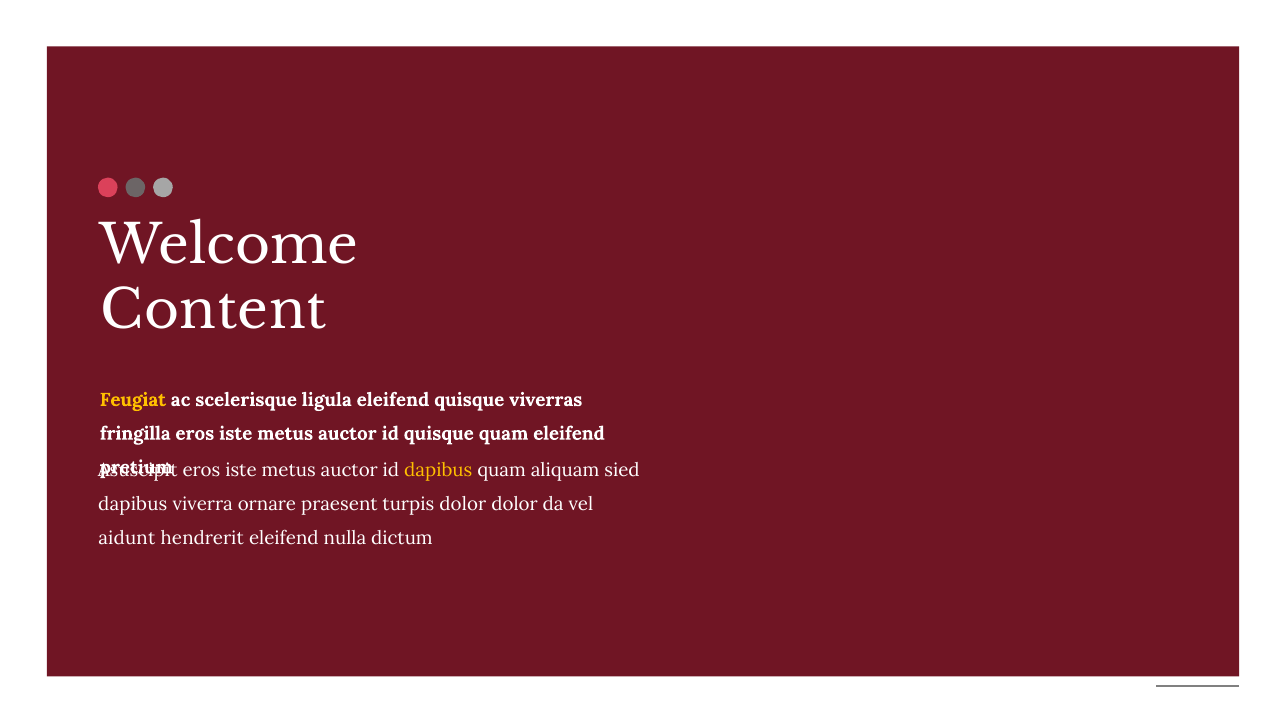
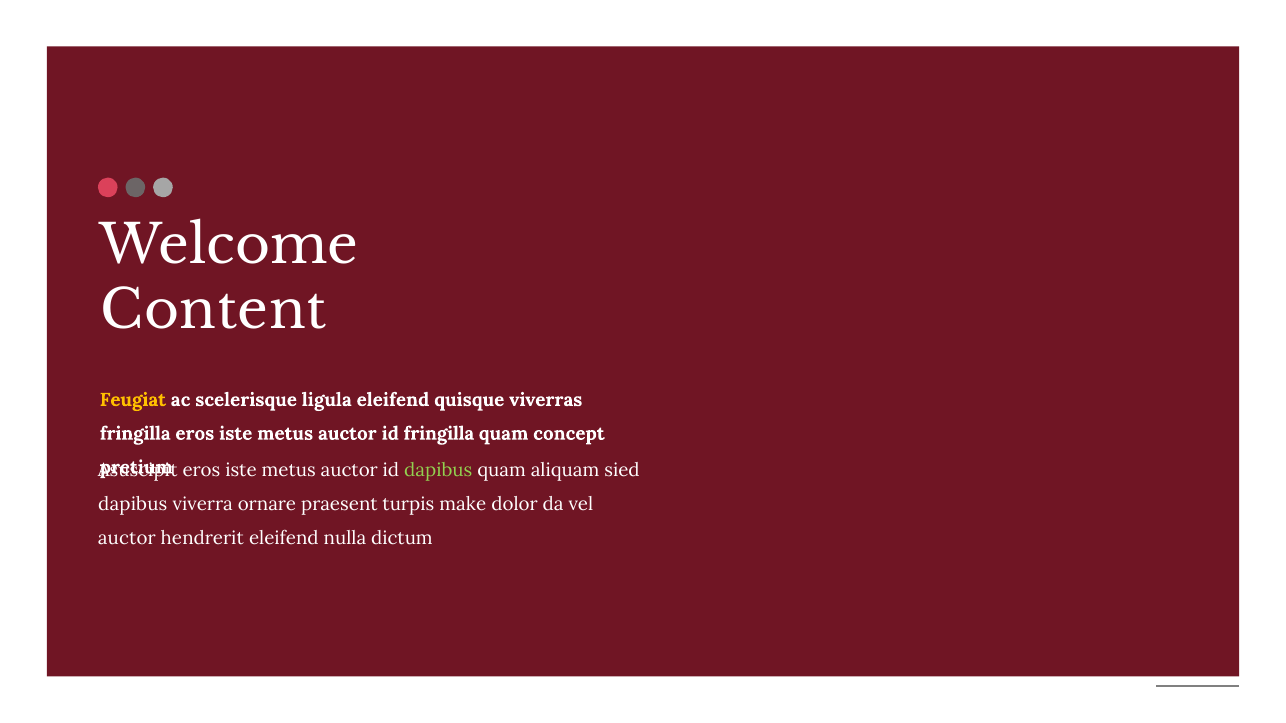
id quisque: quisque -> fringilla
quam eleifend: eleifend -> concept
dapibus at (438, 471) colour: yellow -> light green
turpis dolor: dolor -> make
aidunt at (127, 538): aidunt -> auctor
